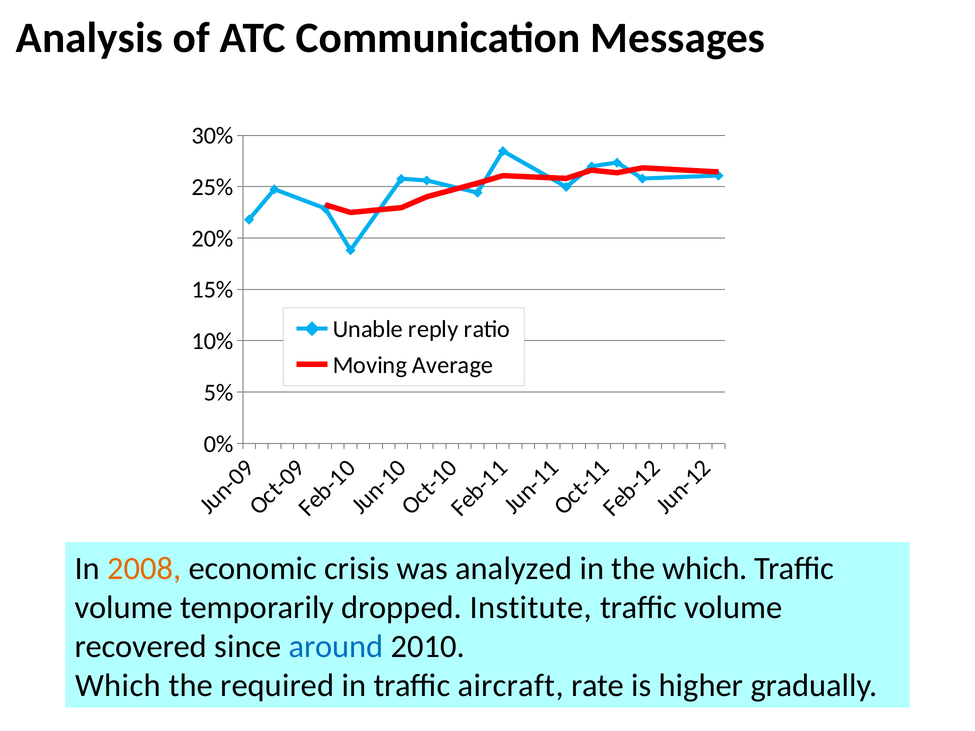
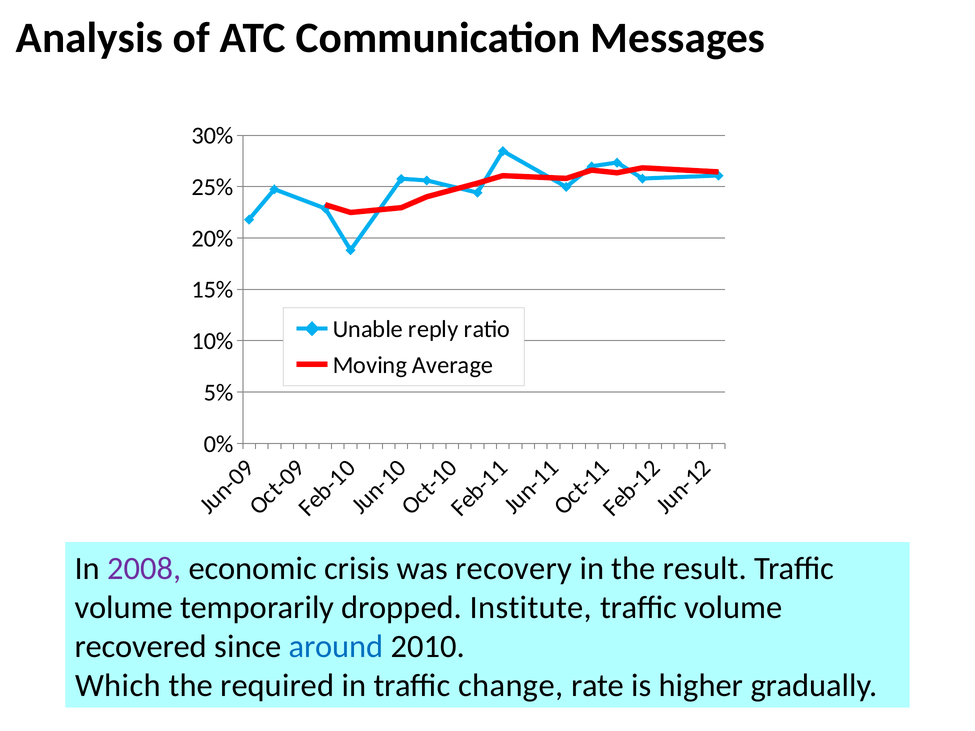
2008 colour: orange -> purple
analyzed: analyzed -> recovery
the which: which -> result
aircraft: aircraft -> change
